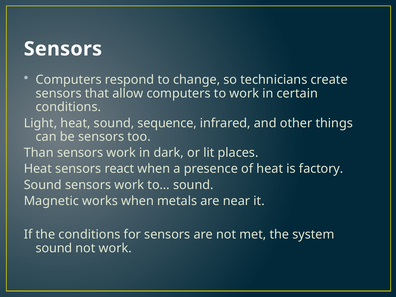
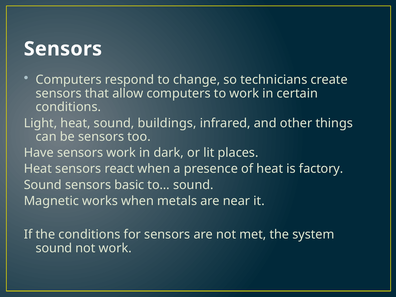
sequence: sequence -> buildings
Than: Than -> Have
Sound sensors work: work -> basic
